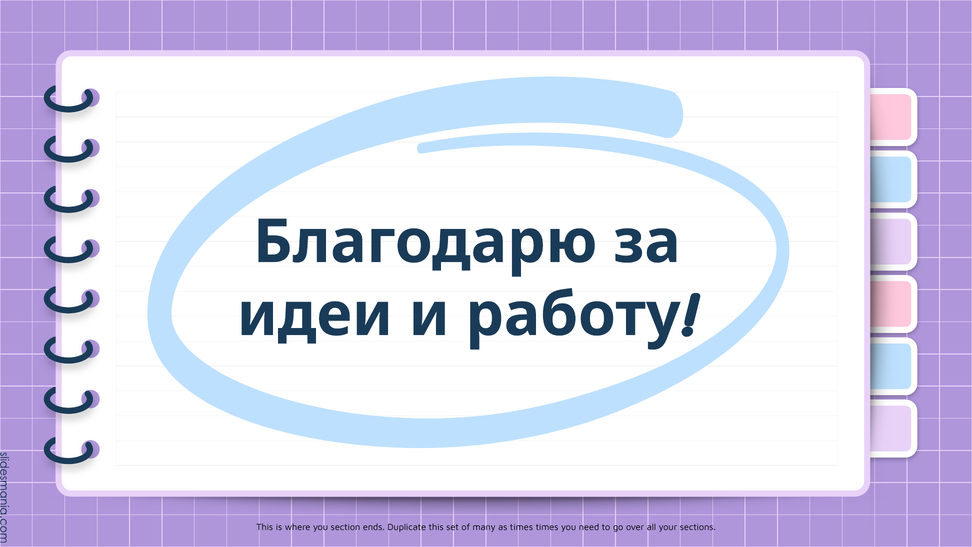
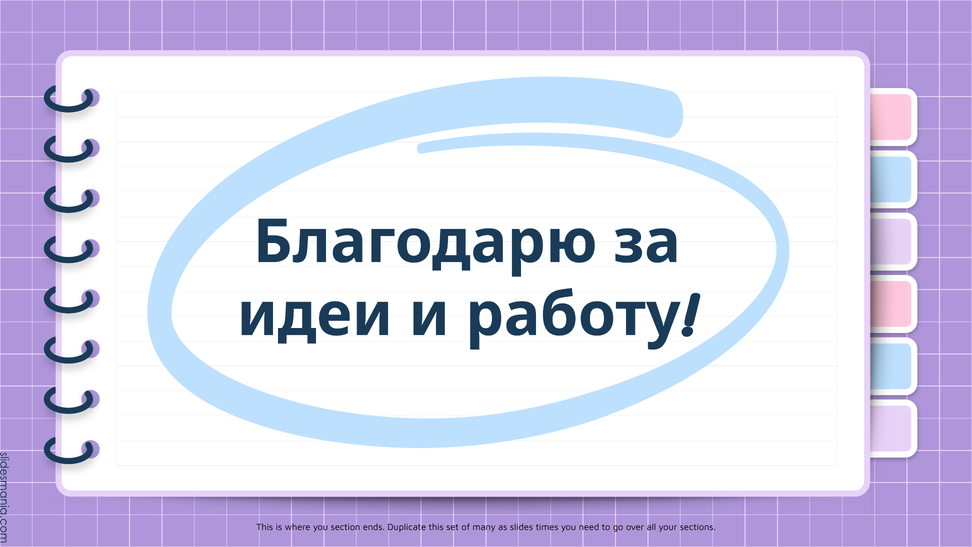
as times: times -> slides
